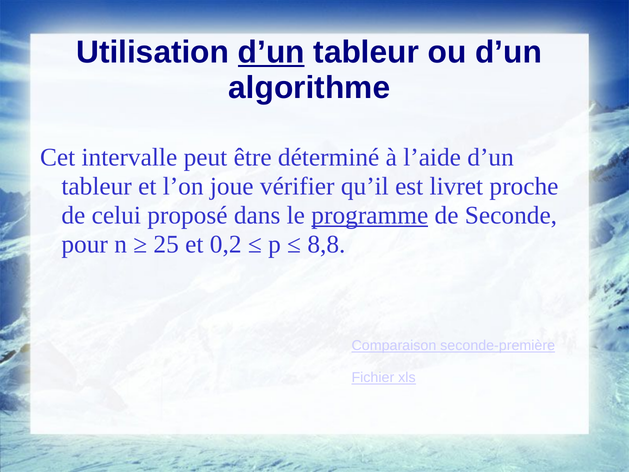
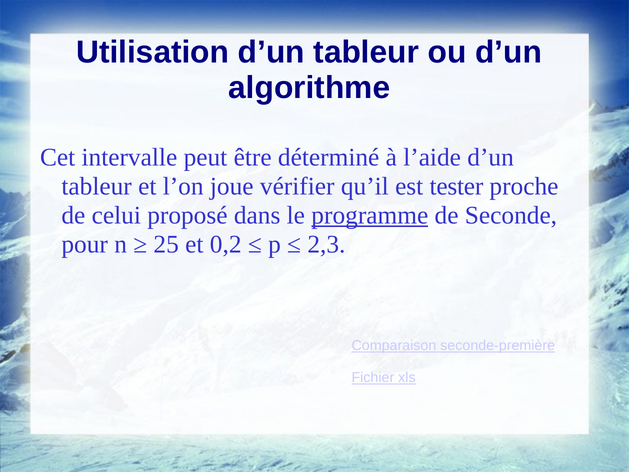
d’un at (271, 52) underline: present -> none
livret: livret -> tester
8,8: 8,8 -> 2,3
